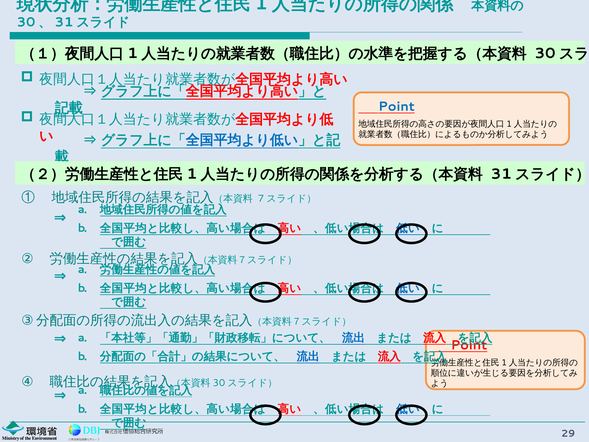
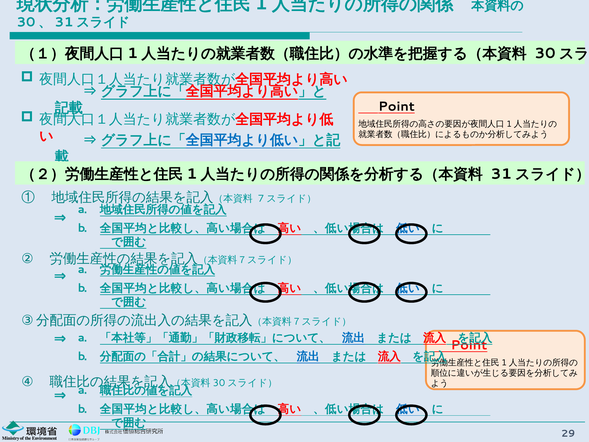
Point at (396, 106) colour: blue -> black
